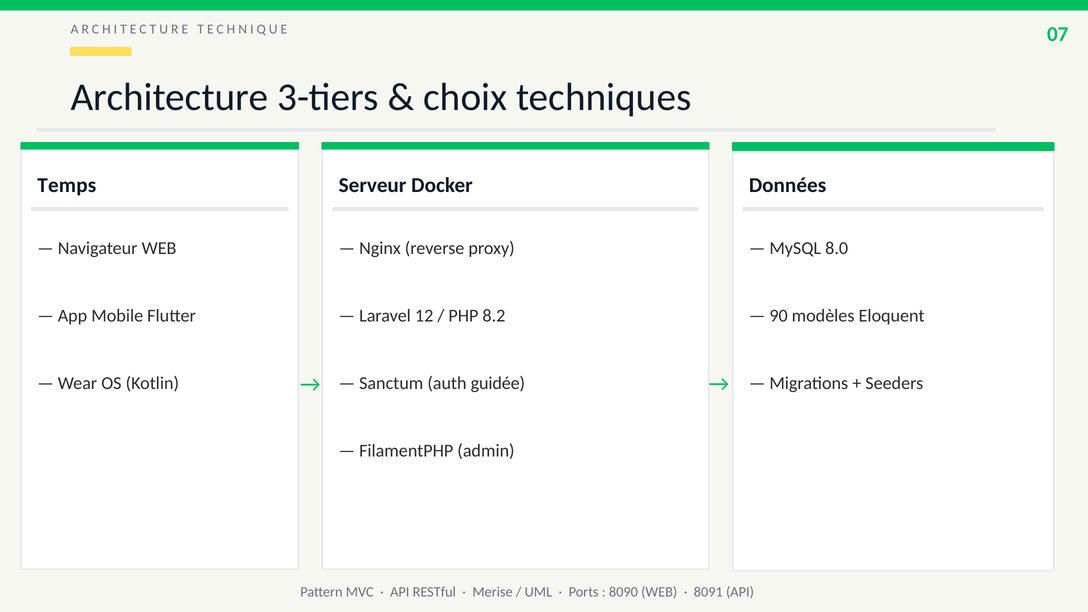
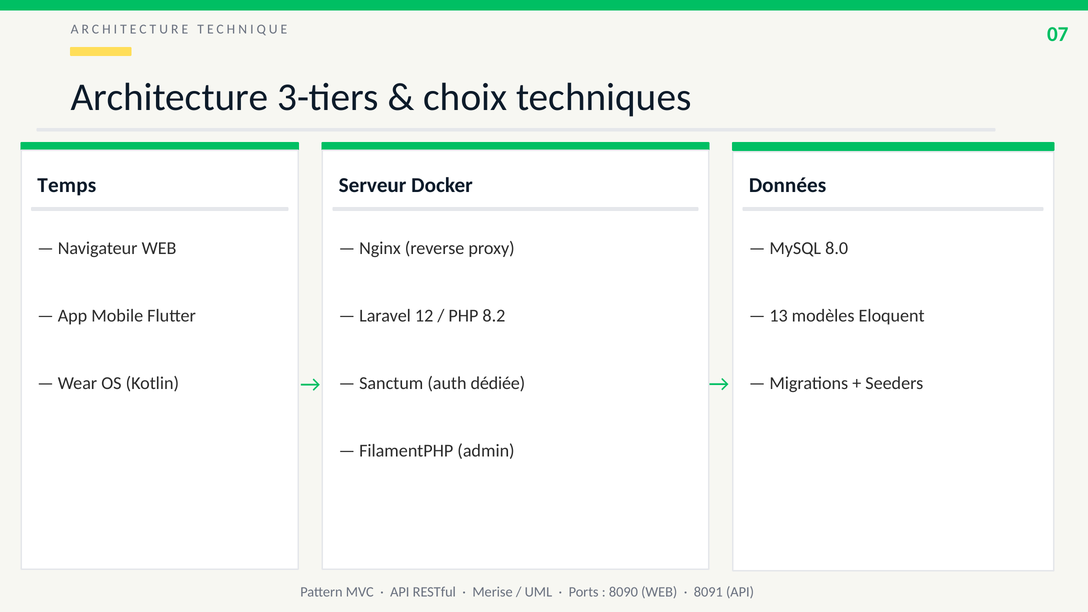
90: 90 -> 13
guidée: guidée -> dédiée
